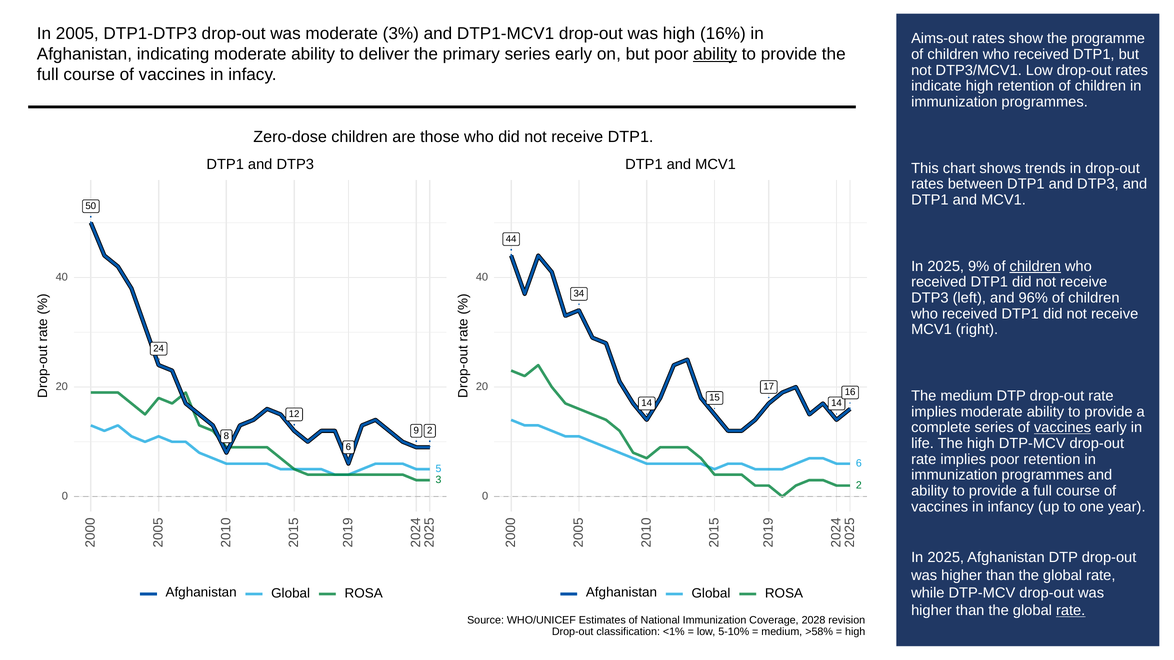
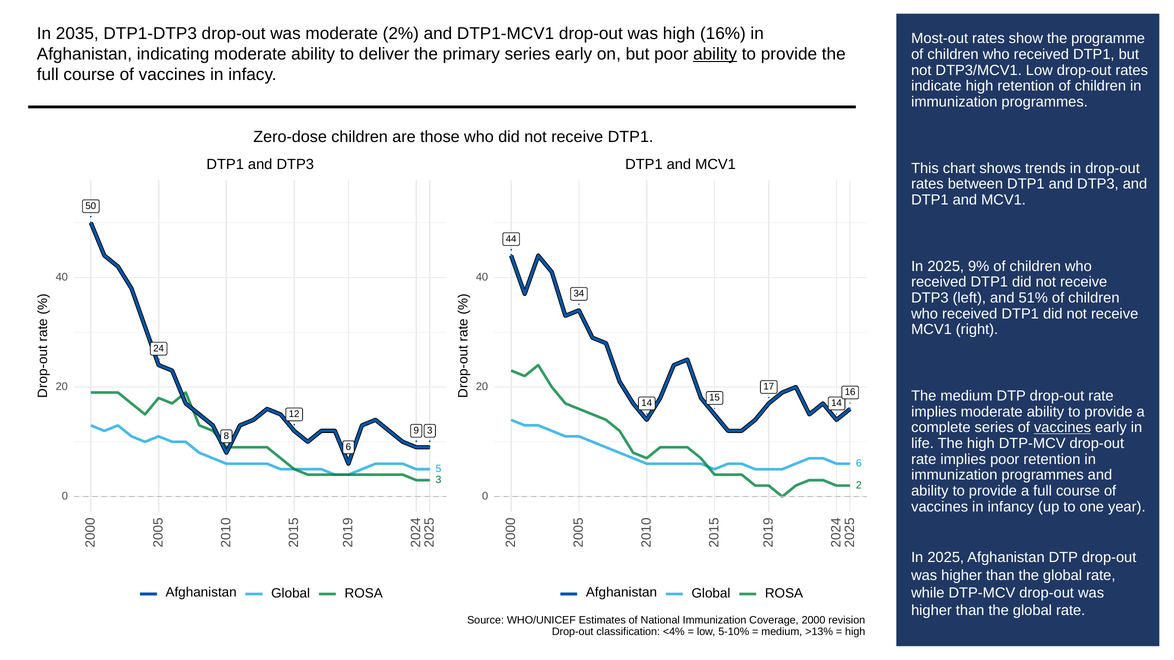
2005: 2005 -> 2035
3%: 3% -> 2%
Aims-out: Aims-out -> Most-out
children at (1035, 266) underline: present -> none
96%: 96% -> 51%
2 at (430, 431): 2 -> 3
rate at (1071, 611) underline: present -> none
2028: 2028 -> 2000
<1%: <1% -> <4%
>58%: >58% -> >13%
